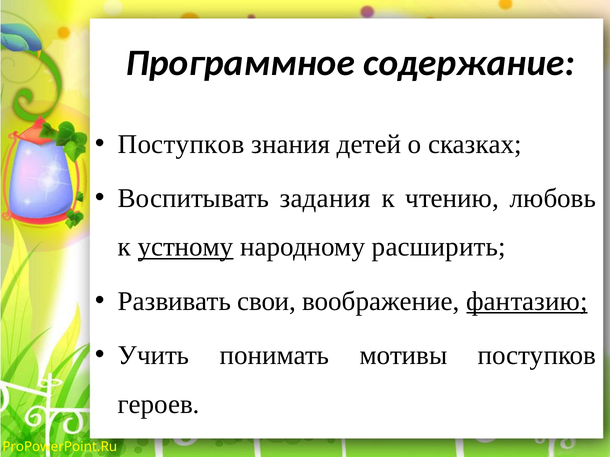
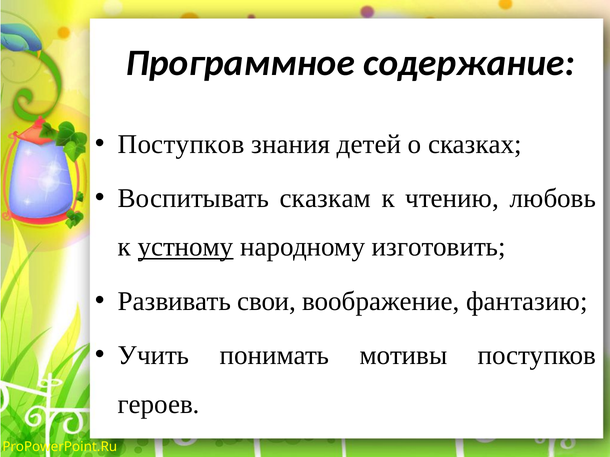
задания: задания -> сказкам
расширить: расширить -> изготовить
фантазию underline: present -> none
